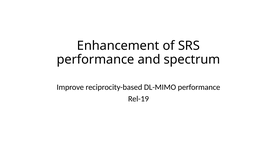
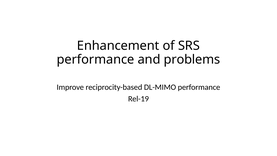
spectrum: spectrum -> problems
